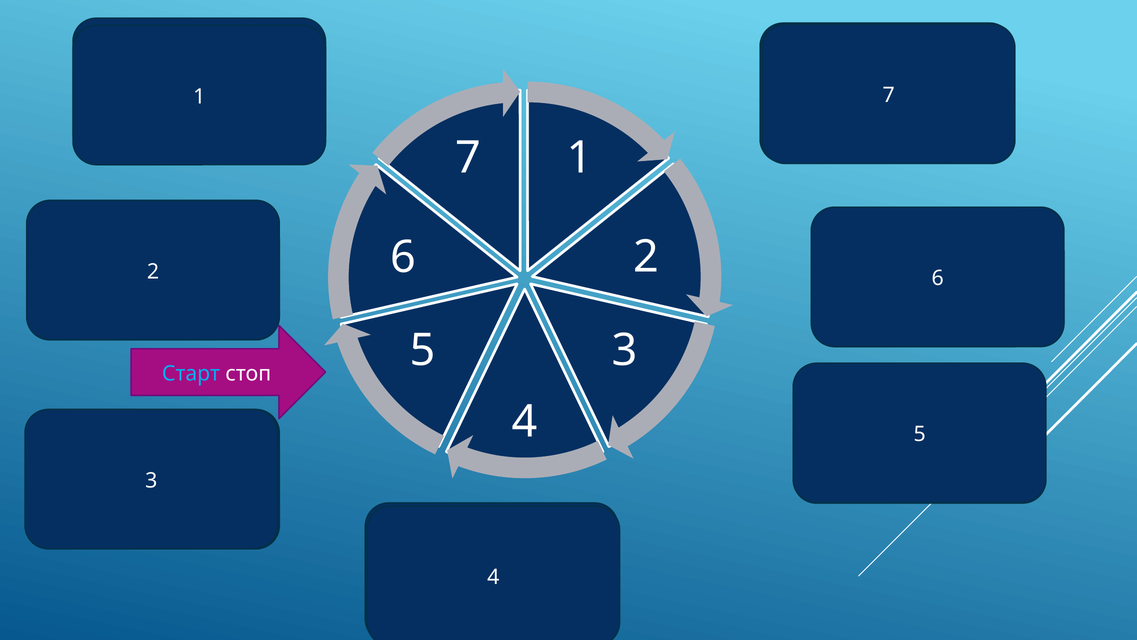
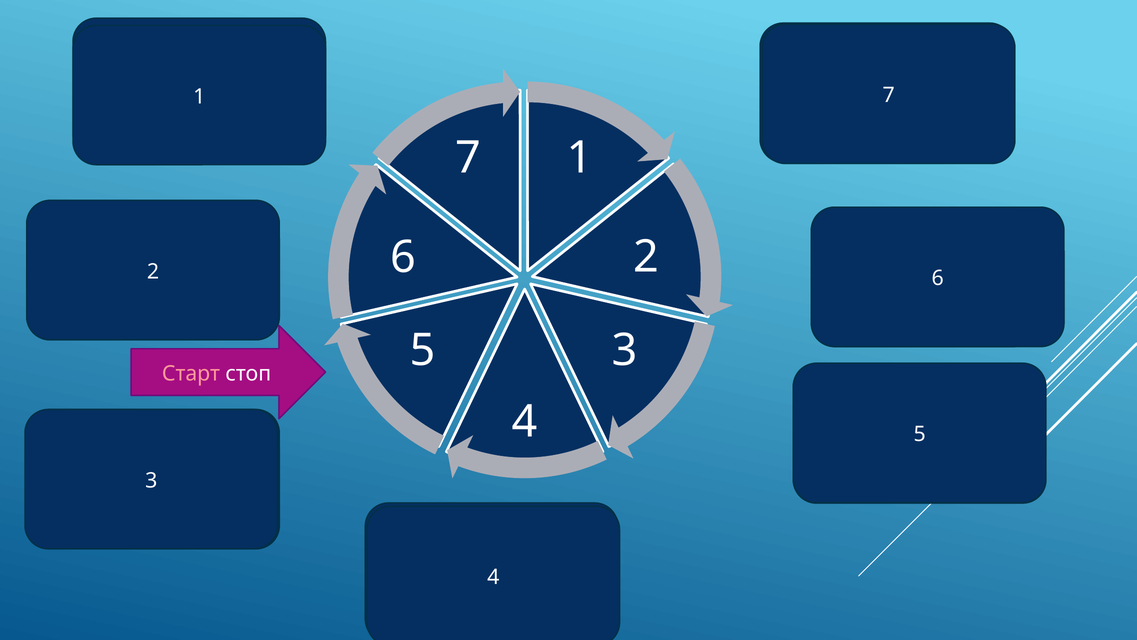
Старт colour: light blue -> pink
